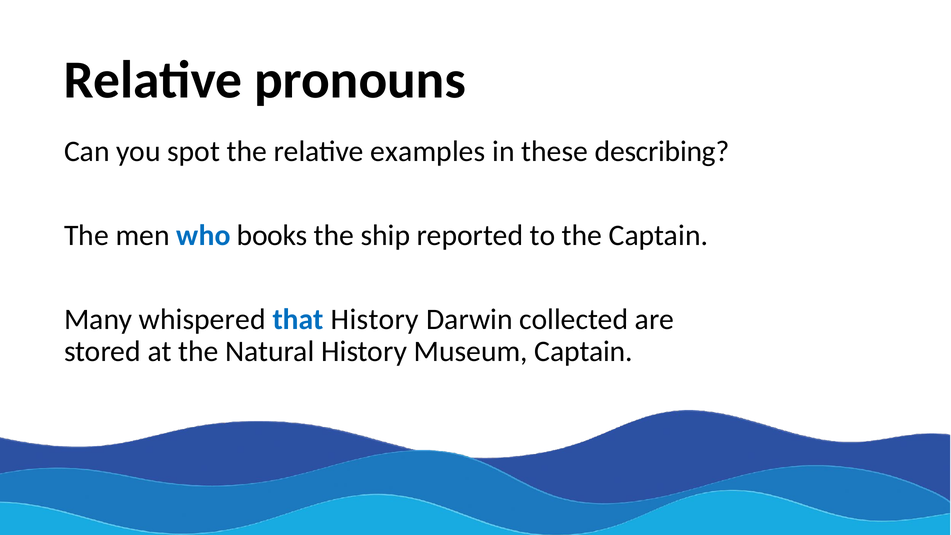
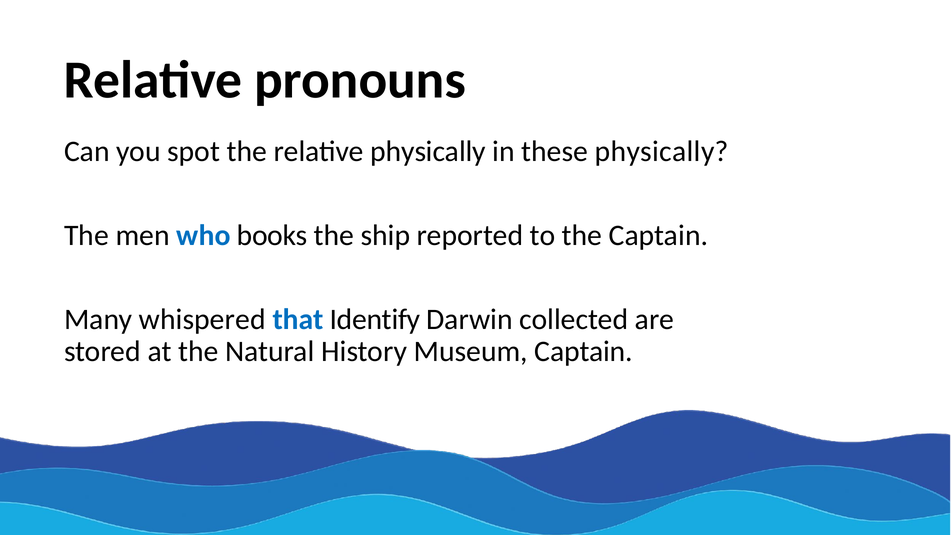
relative examples: examples -> physically
these describing: describing -> physically
that History: History -> Identify
